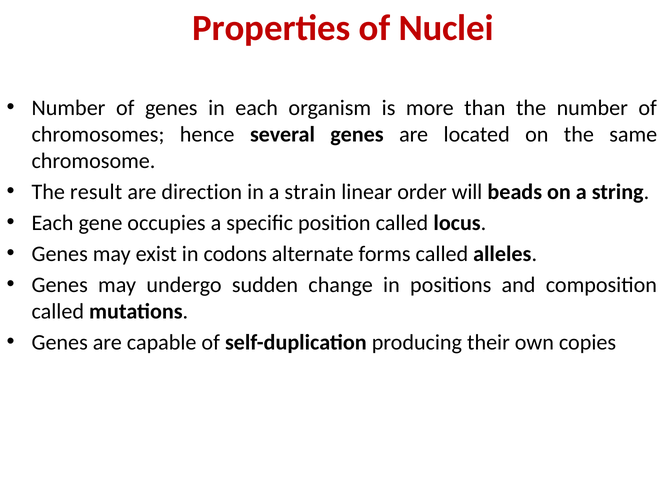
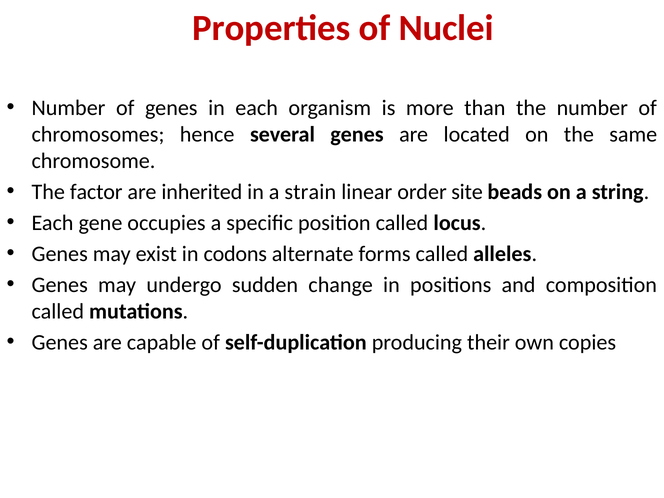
result: result -> factor
direction: direction -> inherited
will: will -> site
